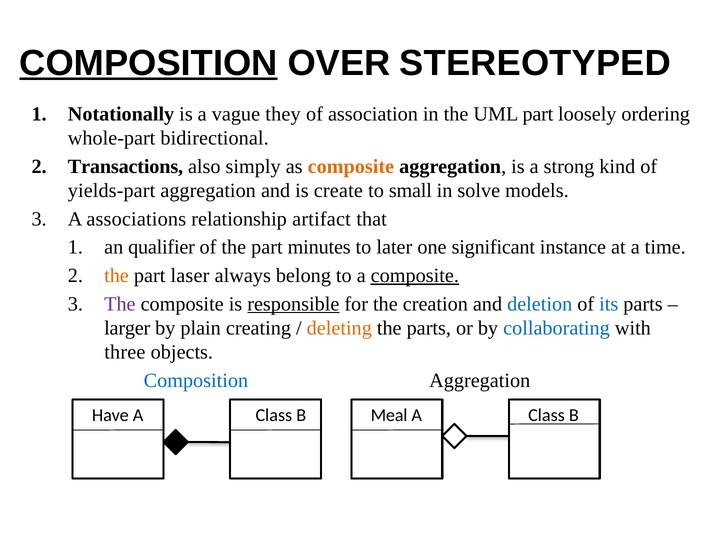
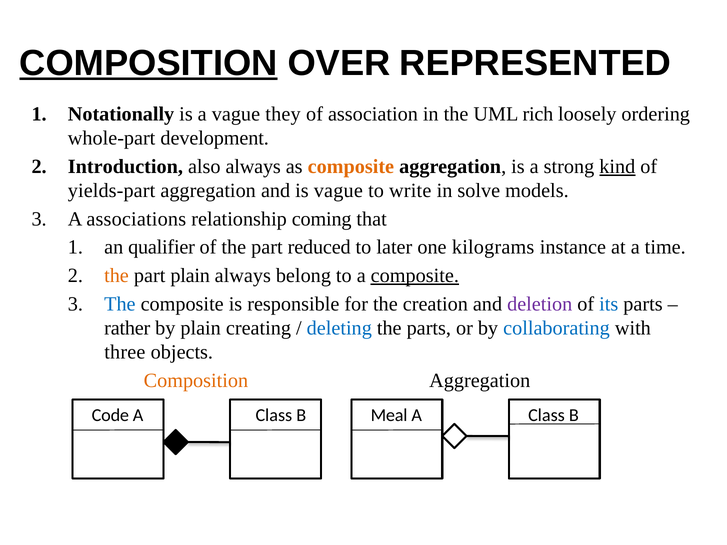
STEREOTYPED: STEREOTYPED -> REPRESENTED
UML part: part -> rich
bidirectional: bidirectional -> development
Transactions: Transactions -> Introduction
also simply: simply -> always
kind underline: none -> present
is create: create -> vague
small: small -> write
artifact: artifact -> coming
minutes: minutes -> reduced
significant: significant -> kilograms
part laser: laser -> plain
The at (120, 304) colour: purple -> blue
responsible underline: present -> none
deletion colour: blue -> purple
larger: larger -> rather
deleting colour: orange -> blue
Composition at (196, 381) colour: blue -> orange
Have: Have -> Code
